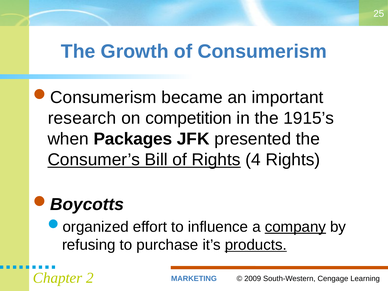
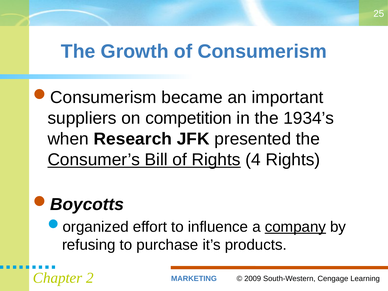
research: research -> suppliers
1915’s: 1915’s -> 1934’s
Packages: Packages -> Research
products underline: present -> none
